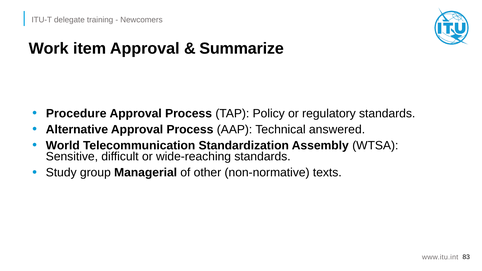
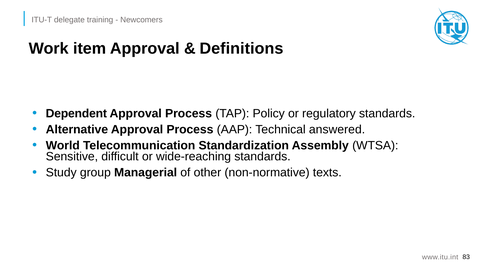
Summarize: Summarize -> Definitions
Procedure: Procedure -> Dependent
